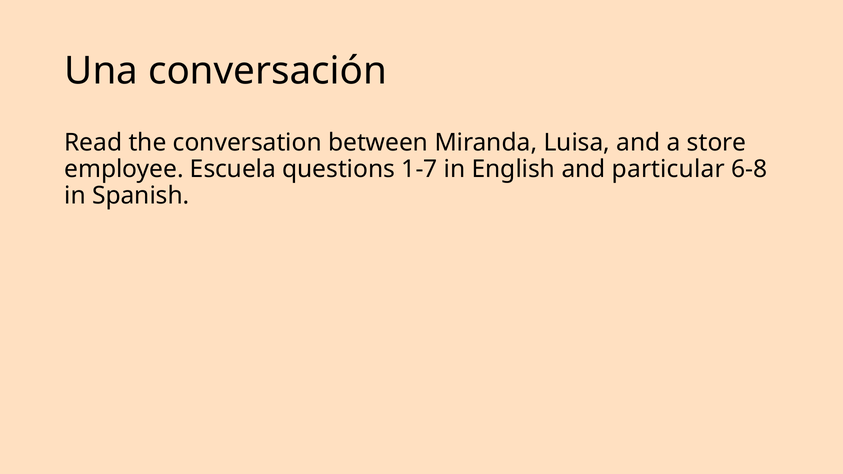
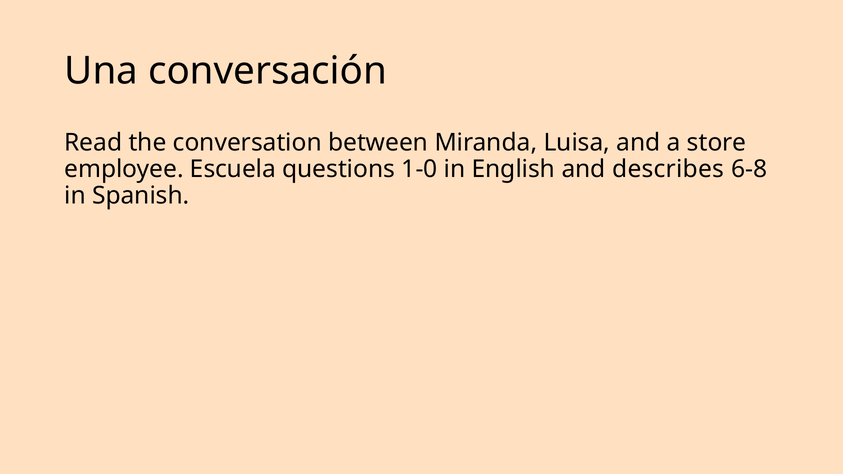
1-7: 1-7 -> 1-0
particular: particular -> describes
